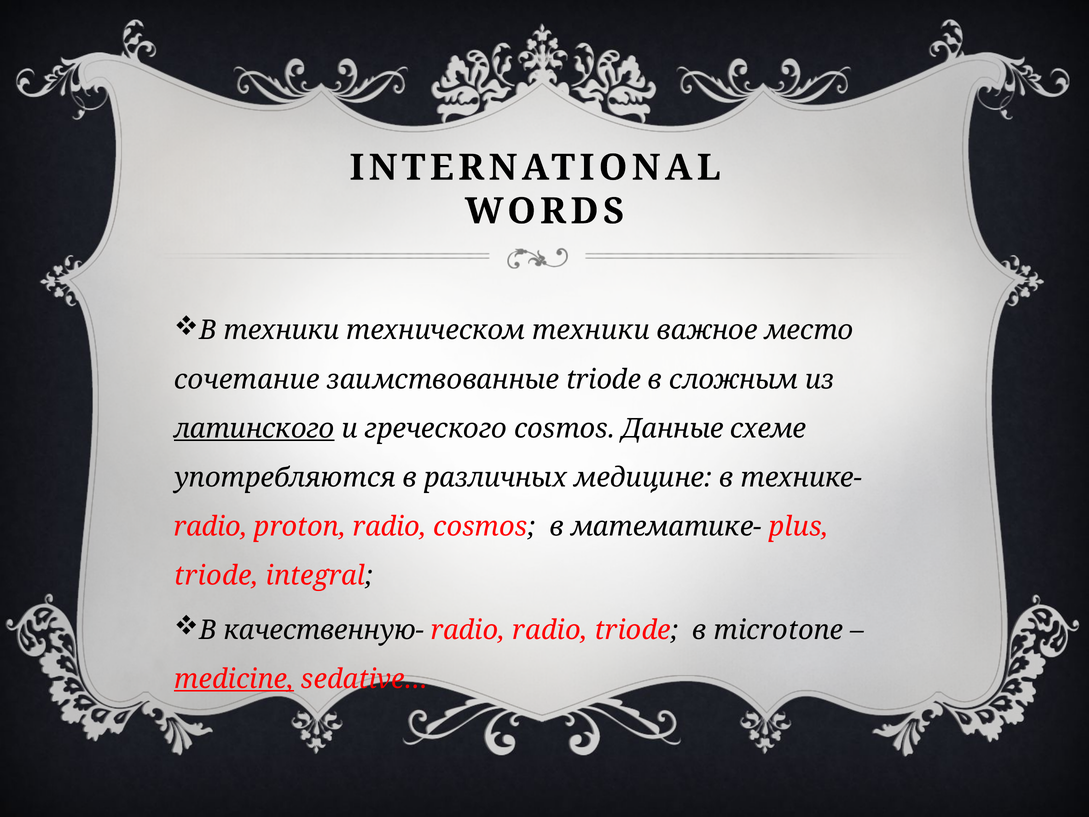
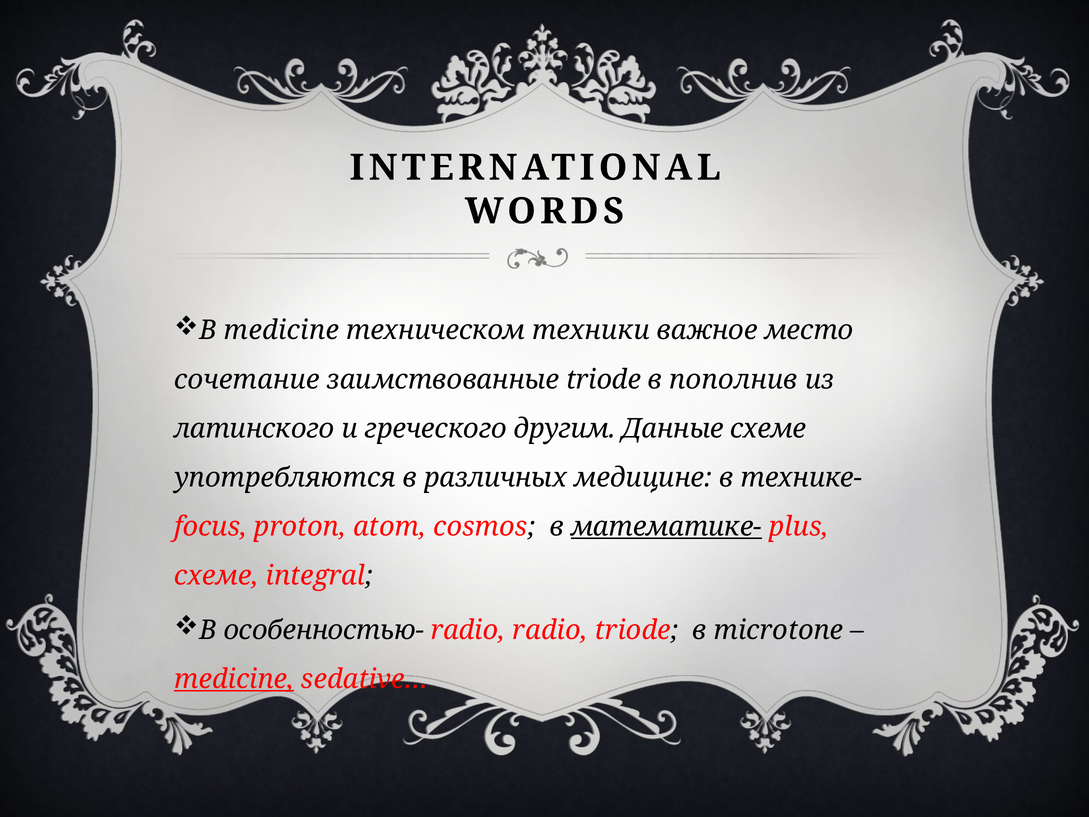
В техники: техники -> medicine
сложным: сложным -> пополнив
латинского underline: present -> none
греческого cosmos: cosmos -> другим
radio at (211, 526): radio -> focus
proton radio: radio -> atom
математике- underline: none -> present
triode at (216, 575): triode -> схеме
качественную-: качественную- -> особенностью-
